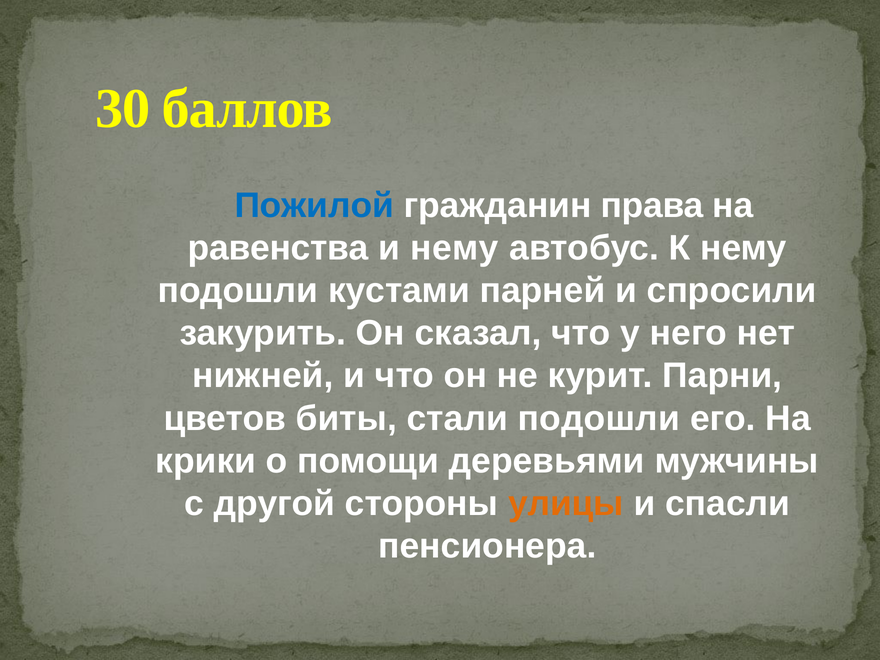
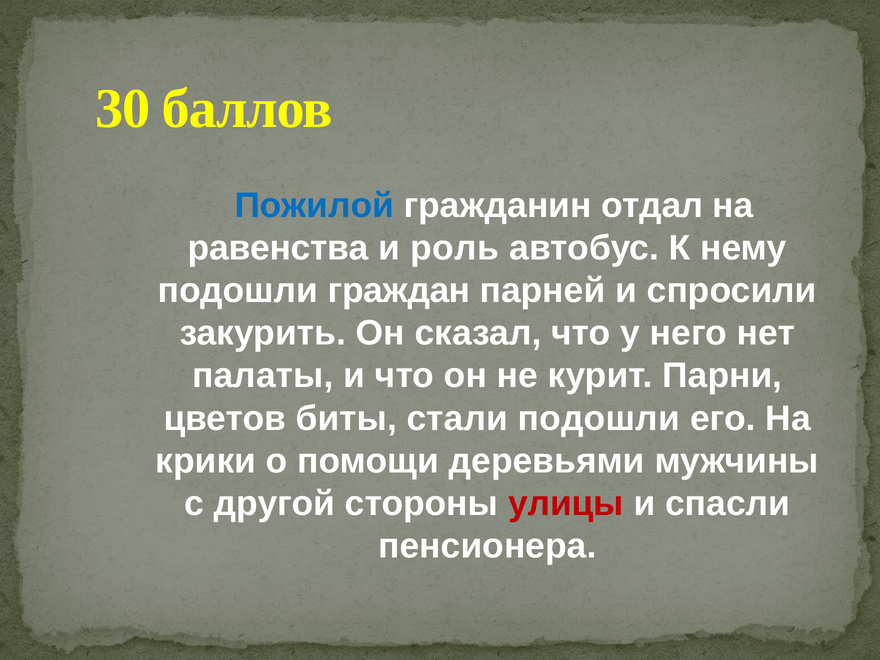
права: права -> отдал
и нему: нему -> роль
кустами: кустами -> граждан
нижней: нижней -> палаты
улицы colour: orange -> red
